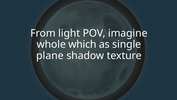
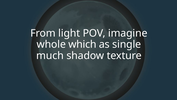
plane: plane -> much
